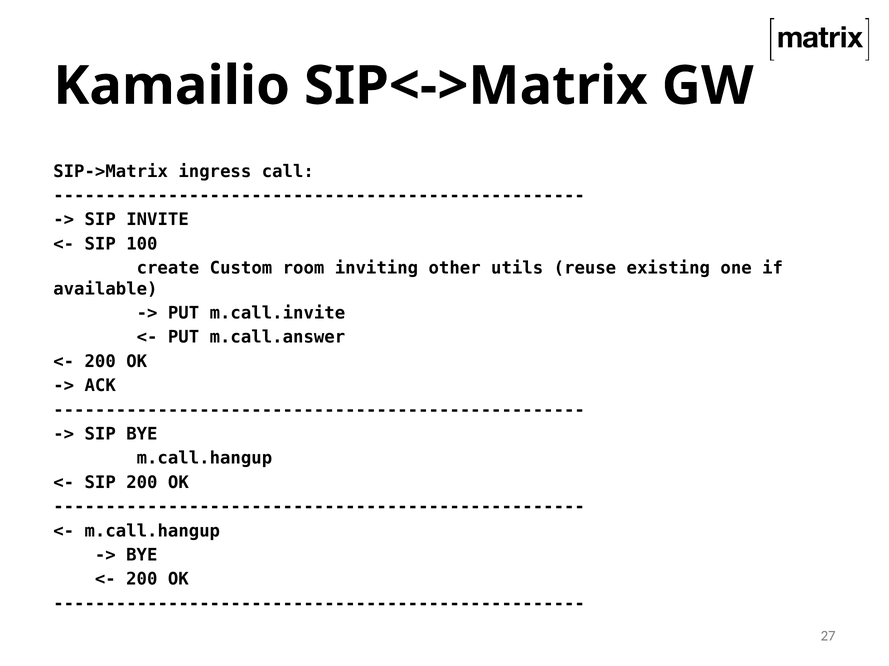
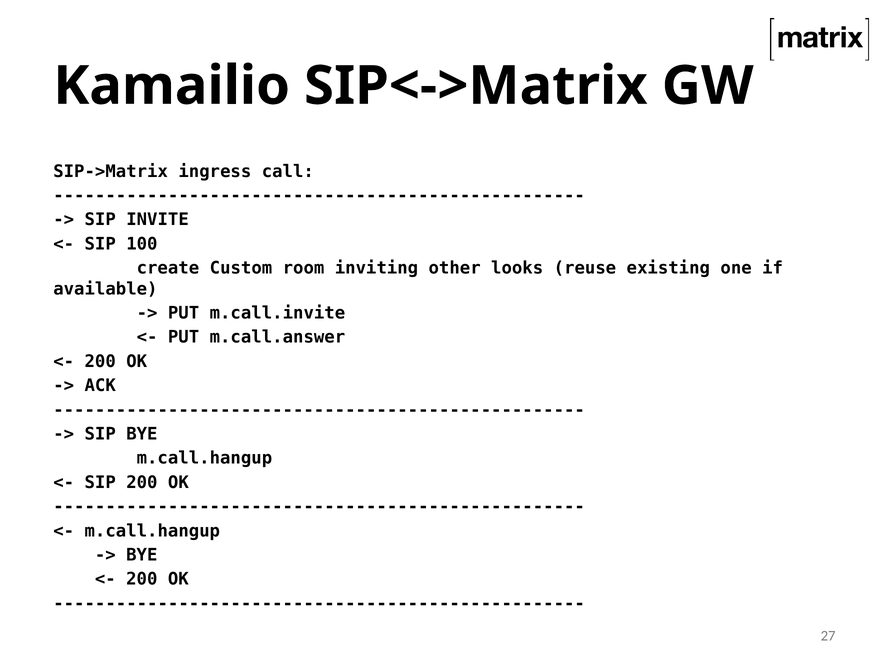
utils: utils -> looks
